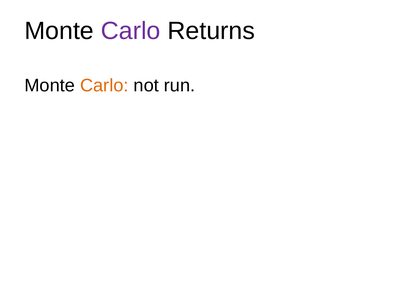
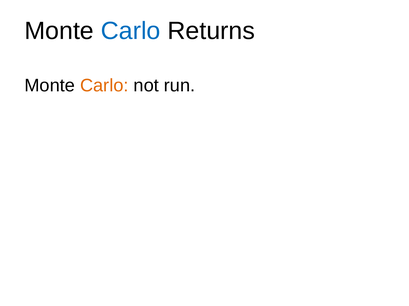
Carlo at (131, 31) colour: purple -> blue
